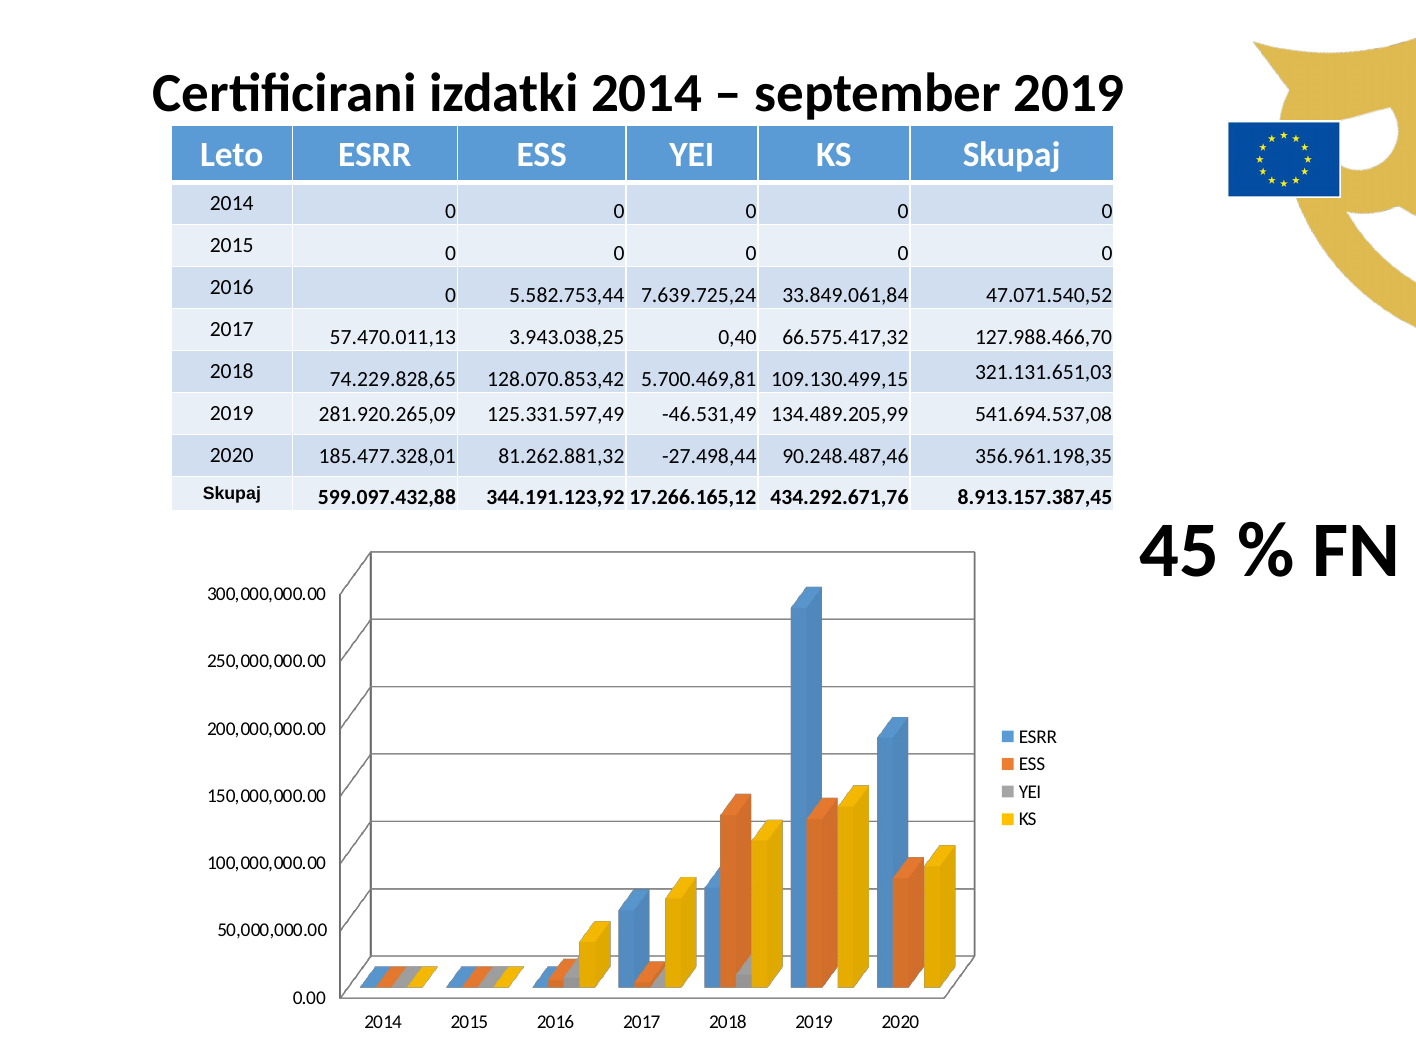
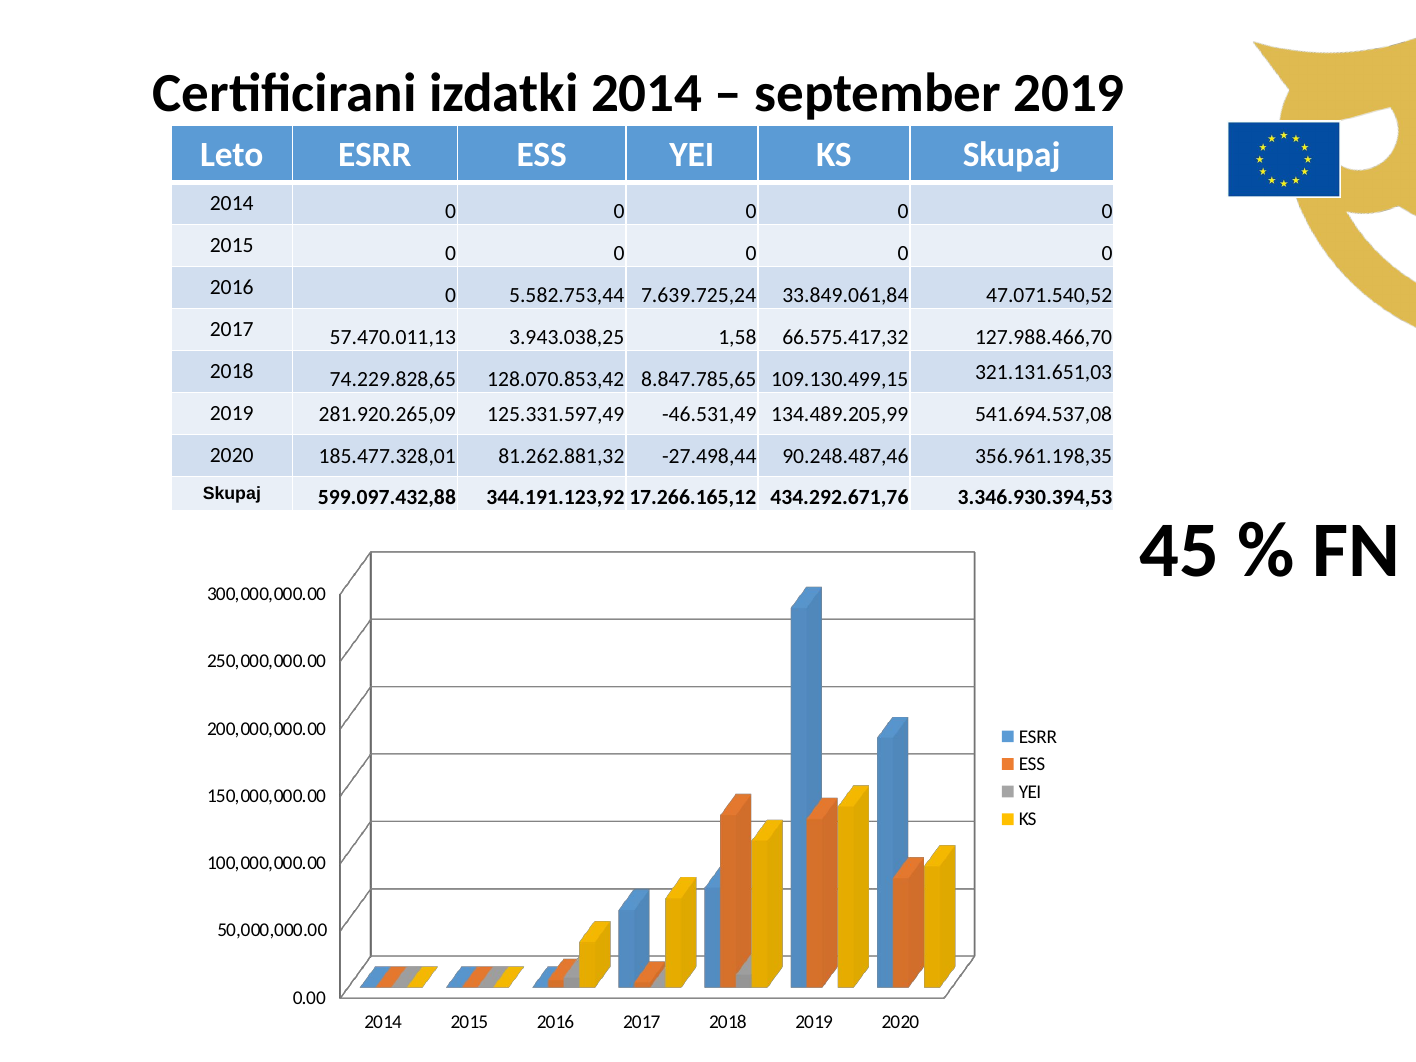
0,40: 0,40 -> 1,58
5.700.469,81: 5.700.469,81 -> 8.847.785,65
8.913.157.387,45: 8.913.157.387,45 -> 3.346.930.394,53
